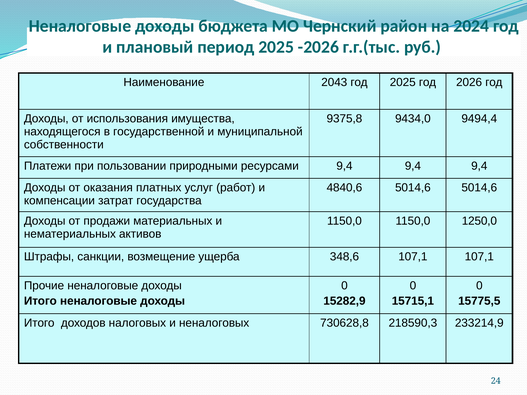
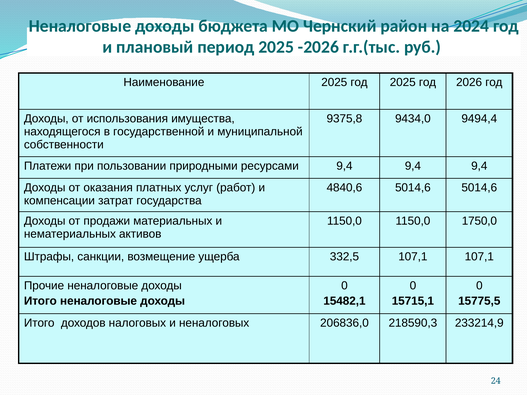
Наименование 2043: 2043 -> 2025
1250,0: 1250,0 -> 1750,0
348,6: 348,6 -> 332,5
15282,9: 15282,9 -> 15482,1
730628,8: 730628,8 -> 206836,0
